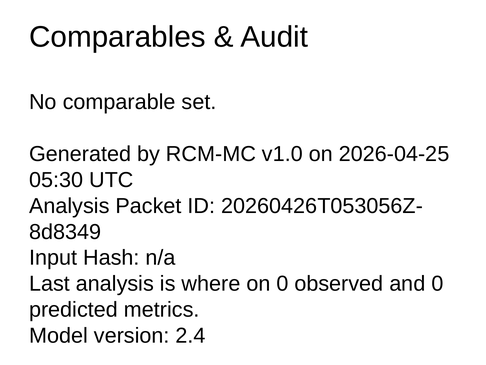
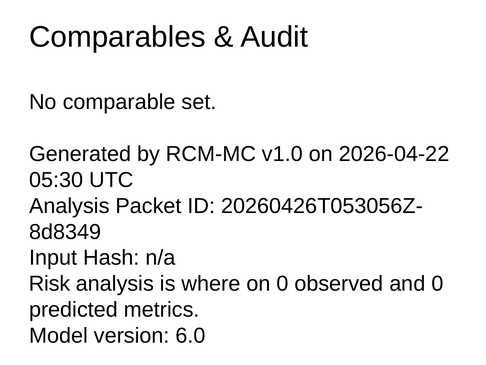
2026-04-25: 2026-04-25 -> 2026-04-22
Last: Last -> Risk
2.4: 2.4 -> 6.0
